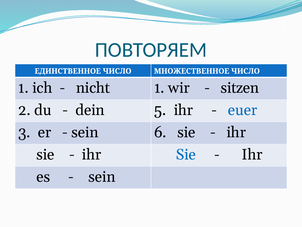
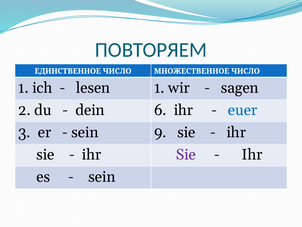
nicht: nicht -> lesen
sitzen: sitzen -> sagen
5: 5 -> 6
6: 6 -> 9
Sie at (186, 154) colour: blue -> purple
